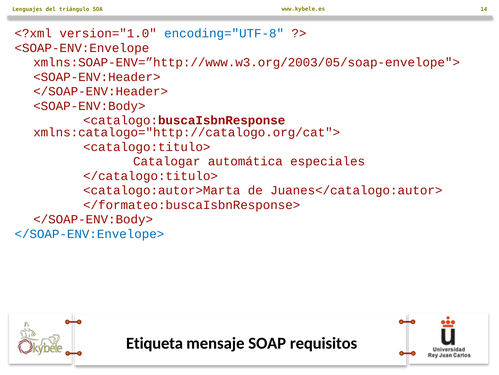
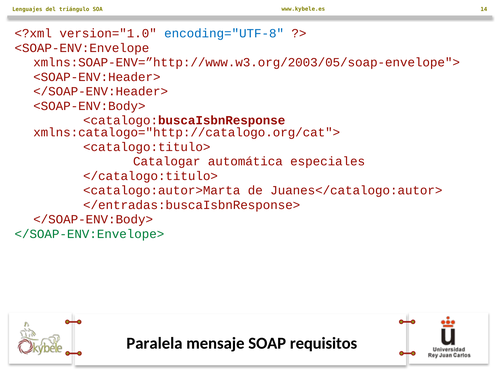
</formateo:buscaIsbnResponse>: </formateo:buscaIsbnResponse> -> </entradas:buscaIsbnResponse>
</SOAP-ENV:Envelope> colour: blue -> green
Etiqueta: Etiqueta -> Paralela
